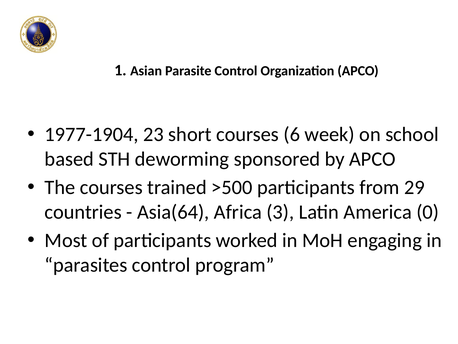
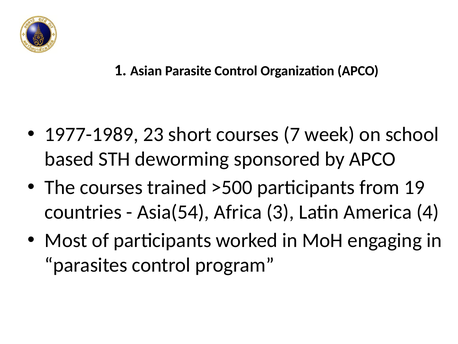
1977-1904: 1977-1904 -> 1977-1989
6: 6 -> 7
29: 29 -> 19
Asia(64: Asia(64 -> Asia(54
0: 0 -> 4
